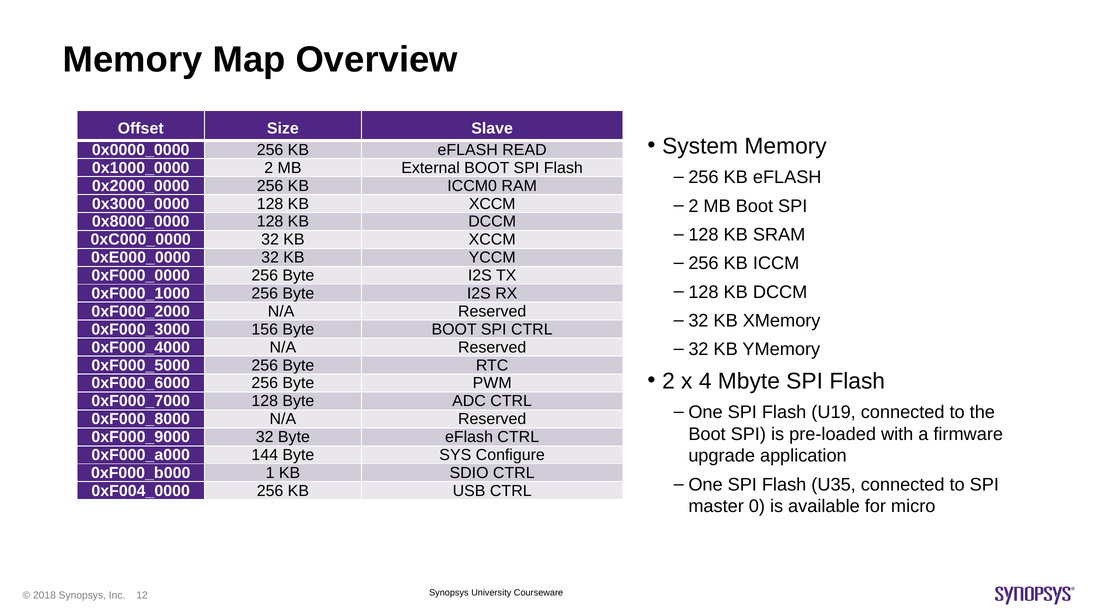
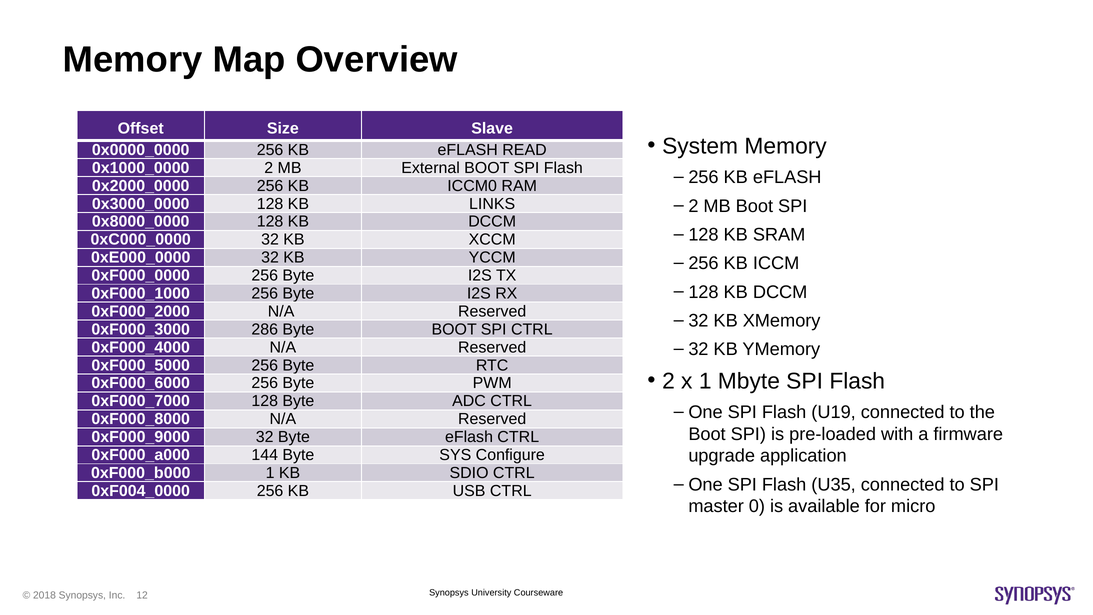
128 KB XCCM: XCCM -> LINKS
156: 156 -> 286
x 4: 4 -> 1
